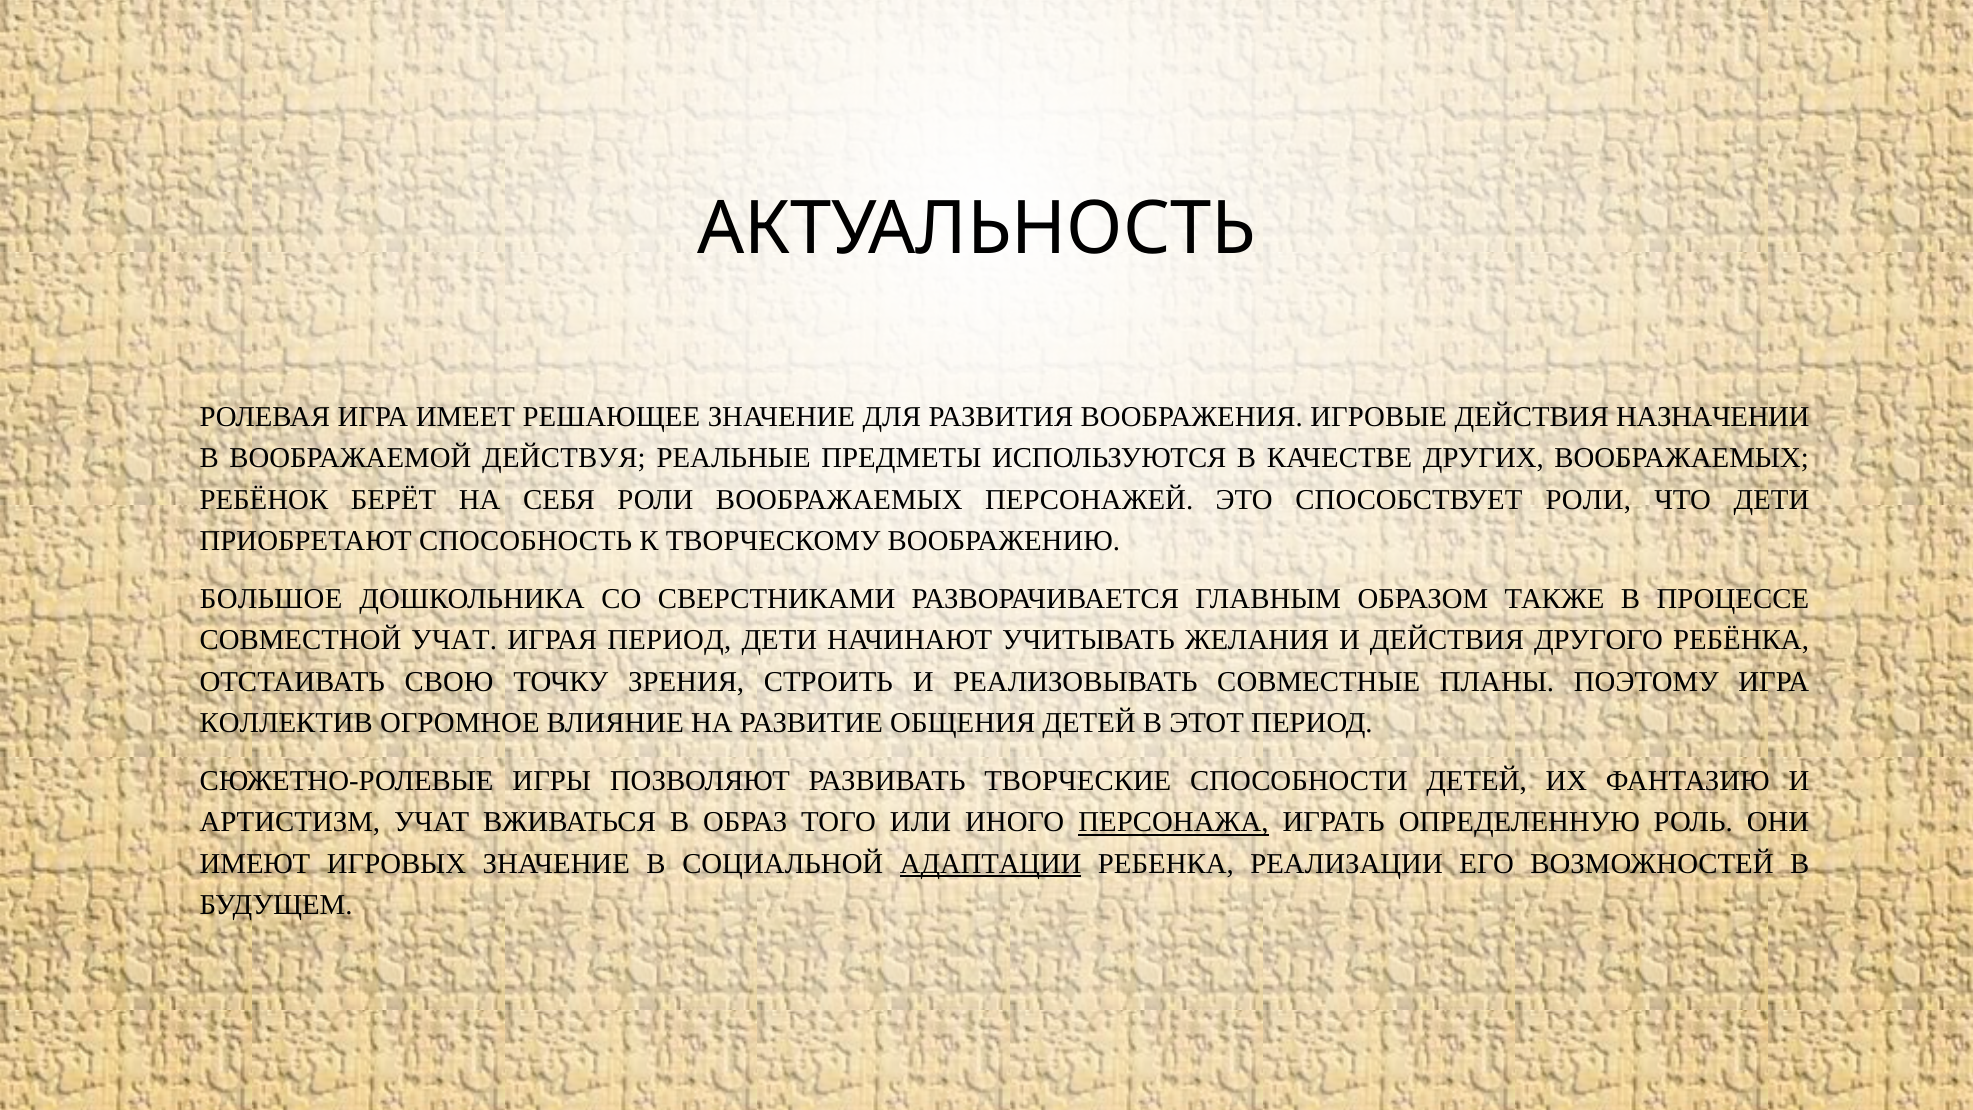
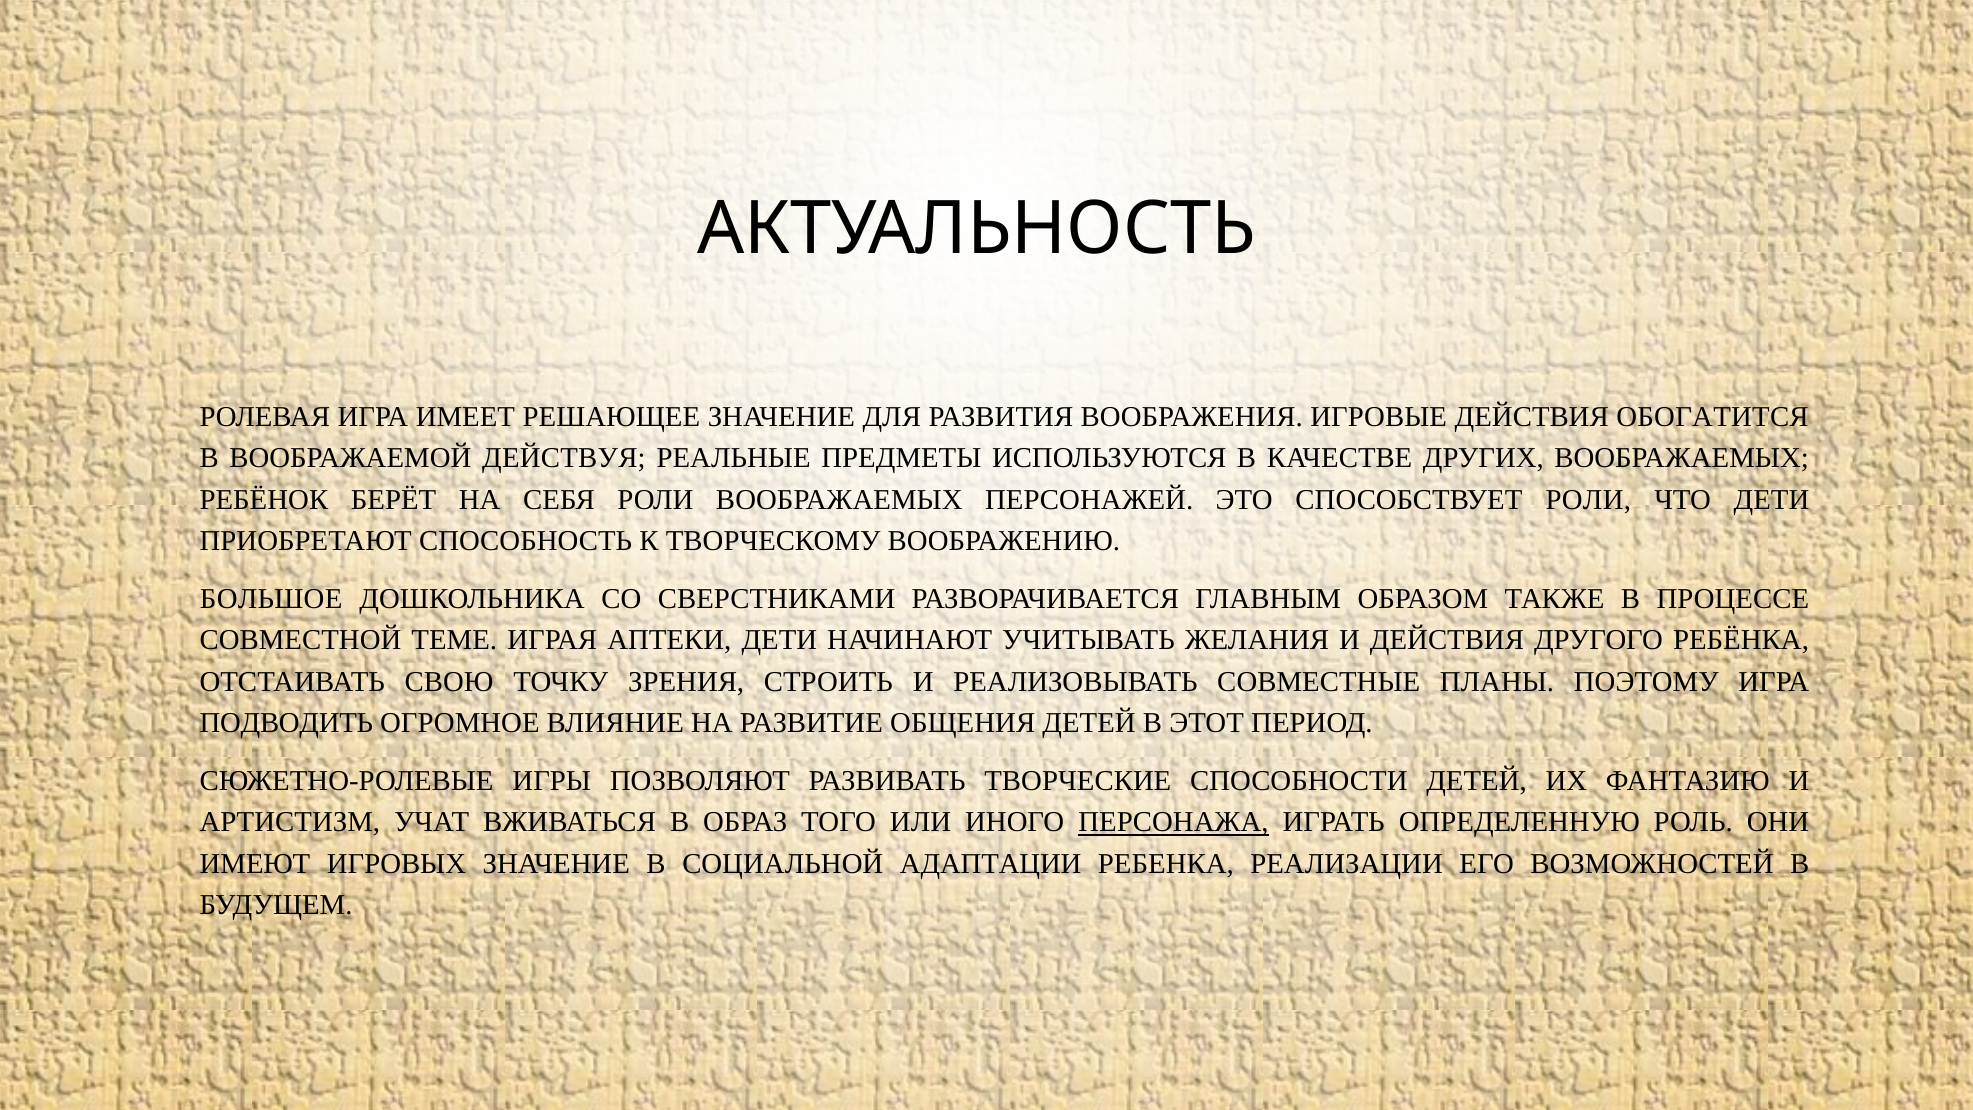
НАЗНАЧЕНИИ: НАЗНАЧЕНИИ -> ОБОГАТИТСЯ
СОВМЕСТНОЙ УЧАТ: УЧАТ -> ТЕМЕ
ИГРАЯ ПЕРИОД: ПЕРИОД -> АПТЕКИ
КОЛЛЕКТИВ: КОЛЛЕКТИВ -> ПОДВОДИТЬ
АДАПТАЦИИ underline: present -> none
